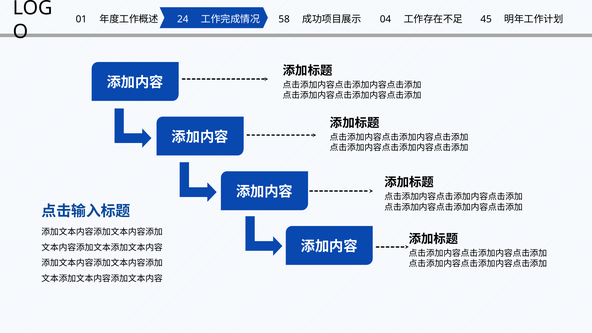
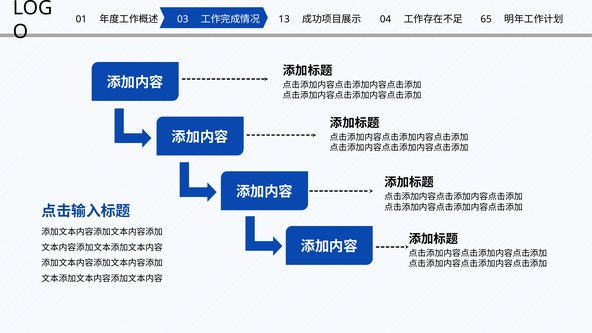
24: 24 -> 03
58: 58 -> 13
45: 45 -> 65
